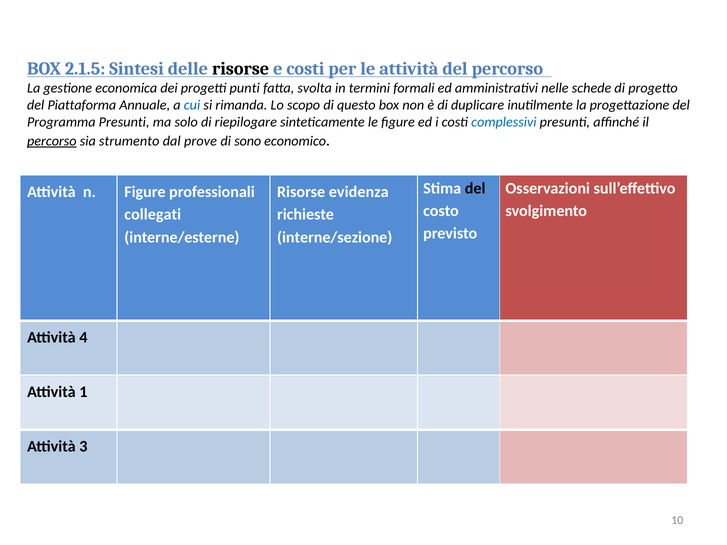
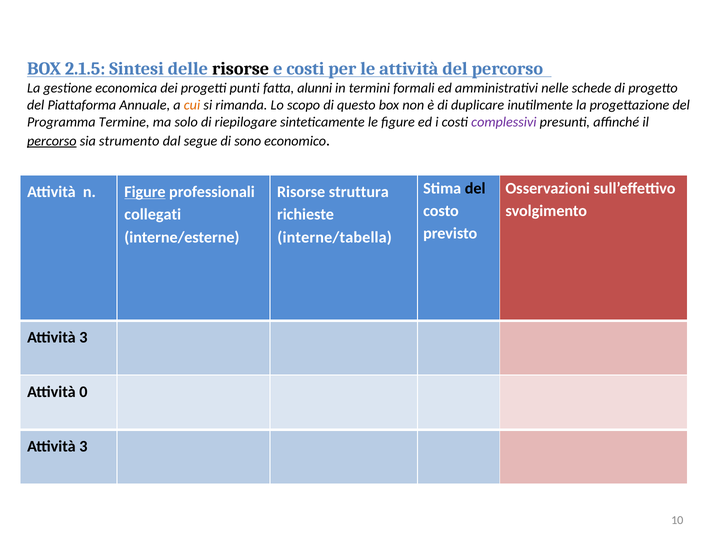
svolta: svolta -> alunni
cui colour: blue -> orange
Programma Presunti: Presunti -> Termine
complessivi colour: blue -> purple
prove: prove -> segue
Figure at (145, 192) underline: none -> present
evidenza: evidenza -> struttura
interne/sezione: interne/sezione -> interne/tabella
4 at (83, 337): 4 -> 3
1: 1 -> 0
